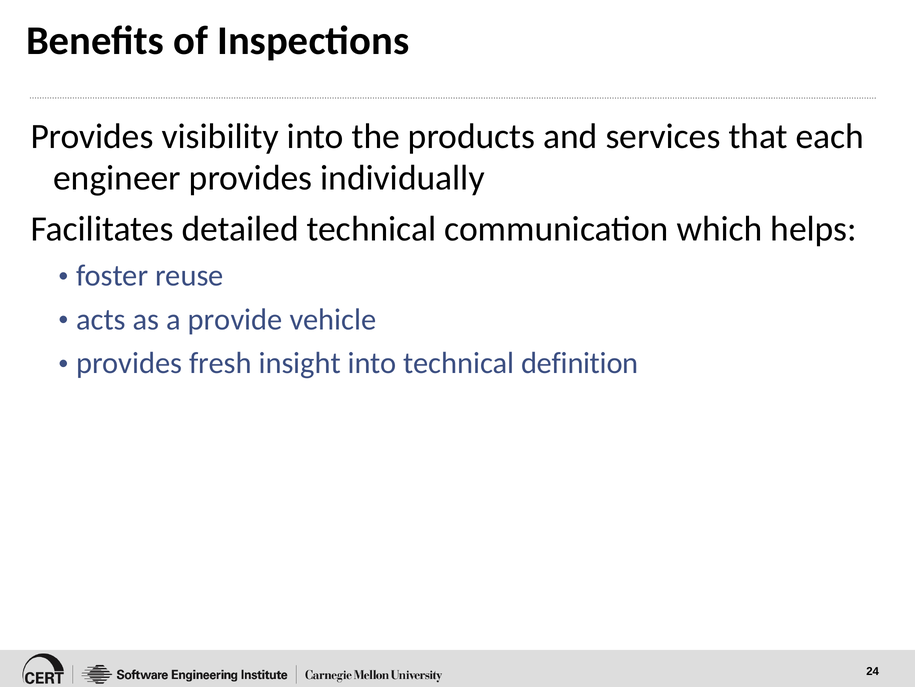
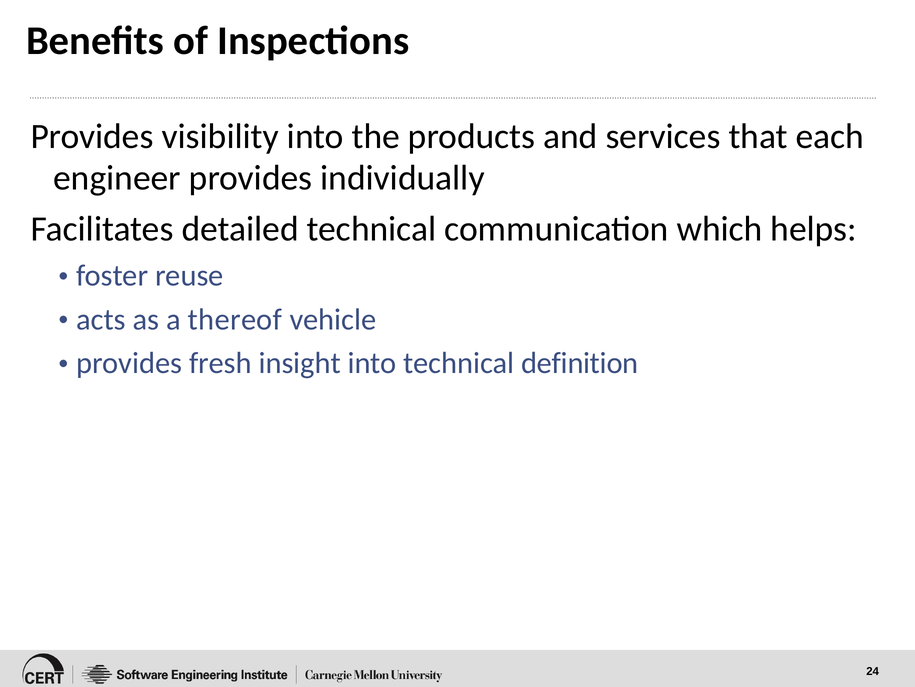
provide: provide -> thereof
